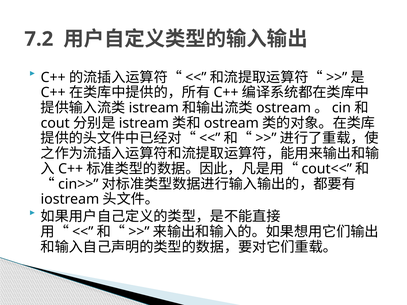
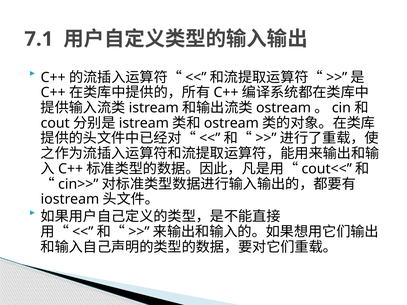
7.2: 7.2 -> 7.1
